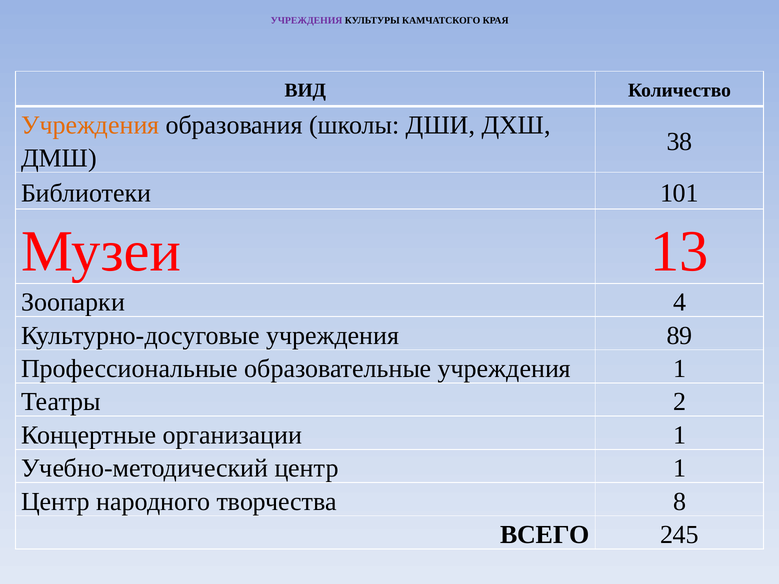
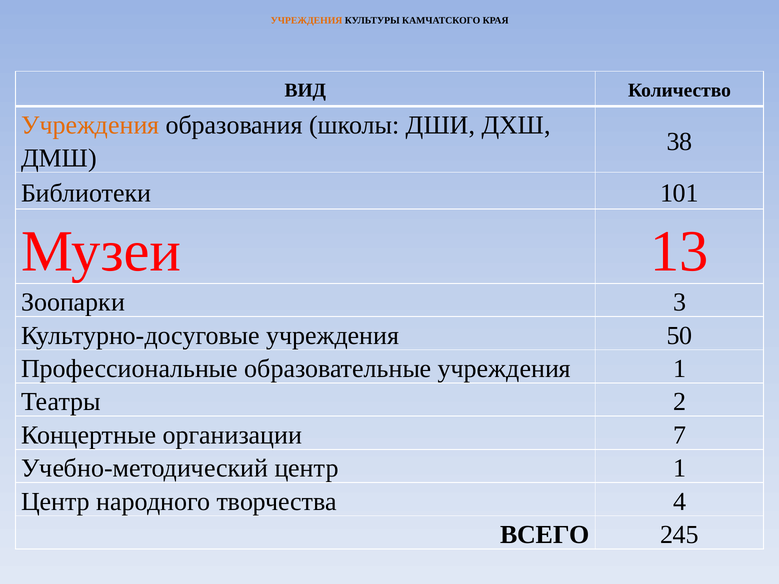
УЧРЕЖДЕНИЯ at (307, 20) colour: purple -> orange
4: 4 -> 3
89: 89 -> 50
организации 1: 1 -> 7
8: 8 -> 4
